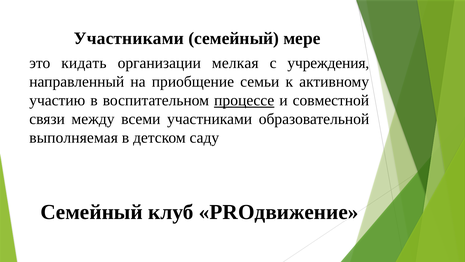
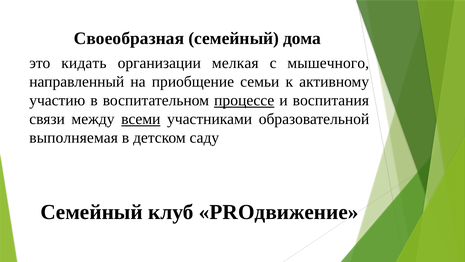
Участниками at (129, 38): Участниками -> Своеобразная
мере: мере -> дома
учреждения: учреждения -> мышечного
совместной: совместной -> воспитания
всеми underline: none -> present
